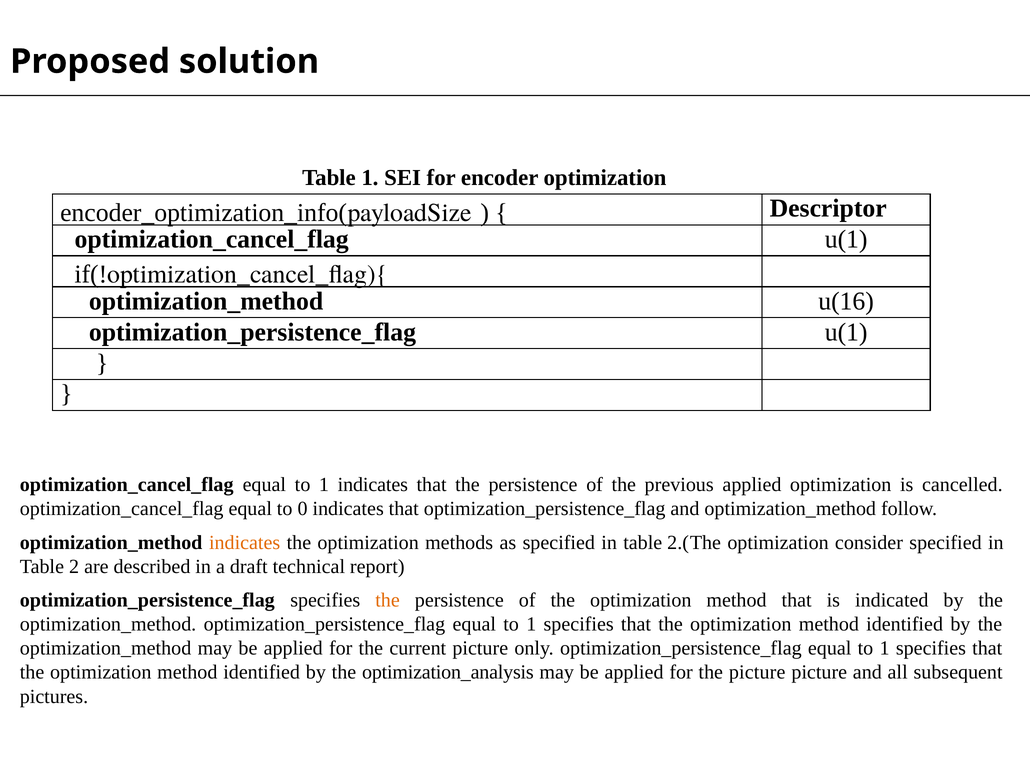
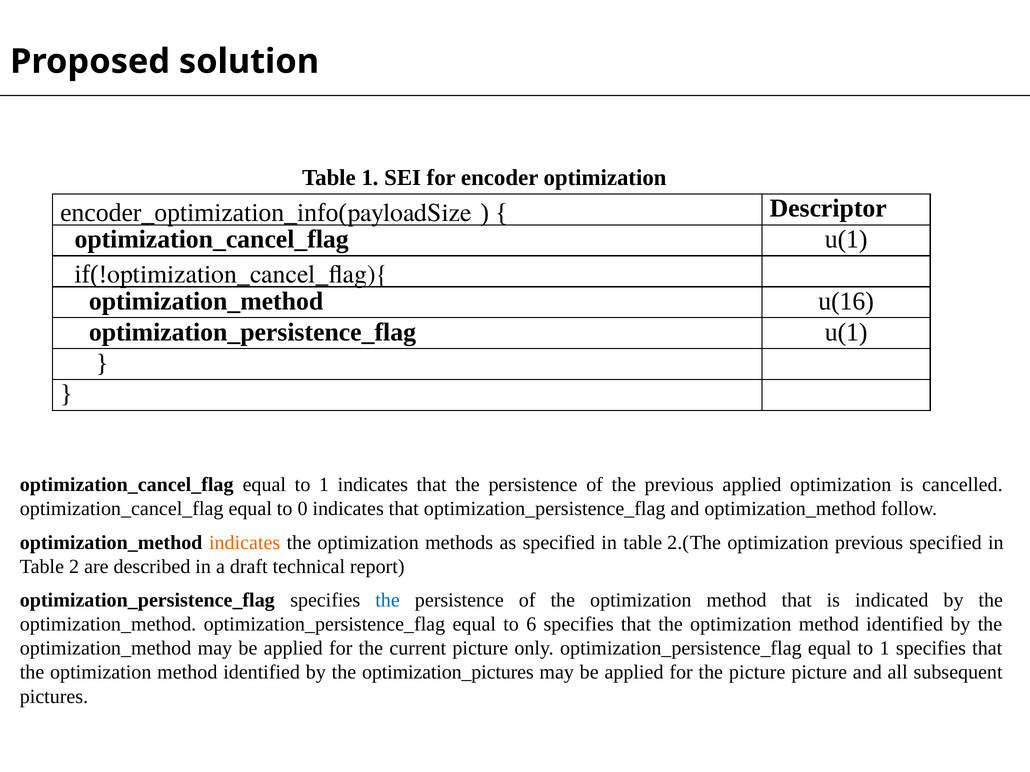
optimization consider: consider -> previous
the at (388, 601) colour: orange -> blue
1 at (531, 625): 1 -> 6
optimization_analysis: optimization_analysis -> optimization_pictures
